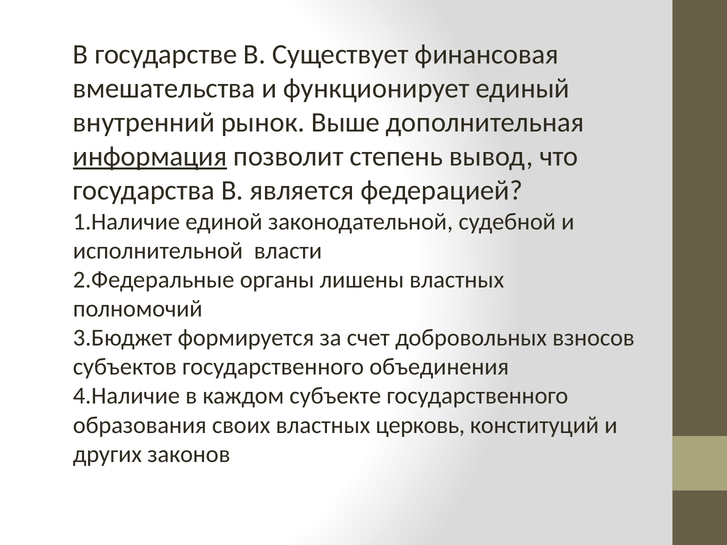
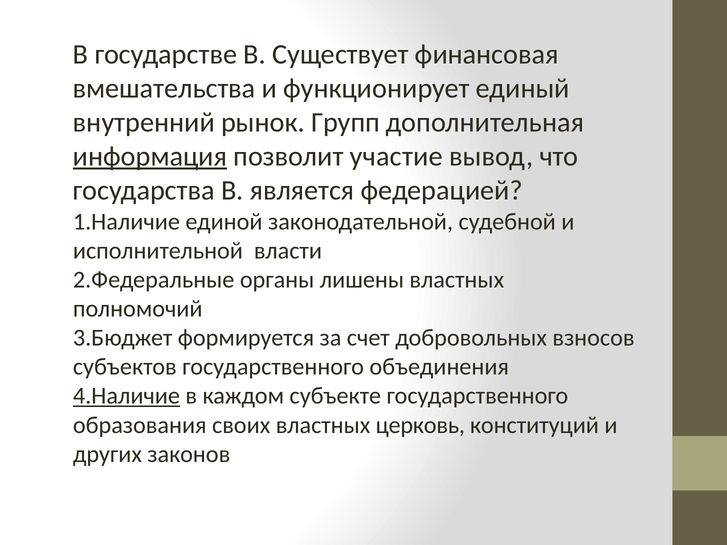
Выше: Выше -> Групп
степень: степень -> участие
4.Наличие underline: none -> present
